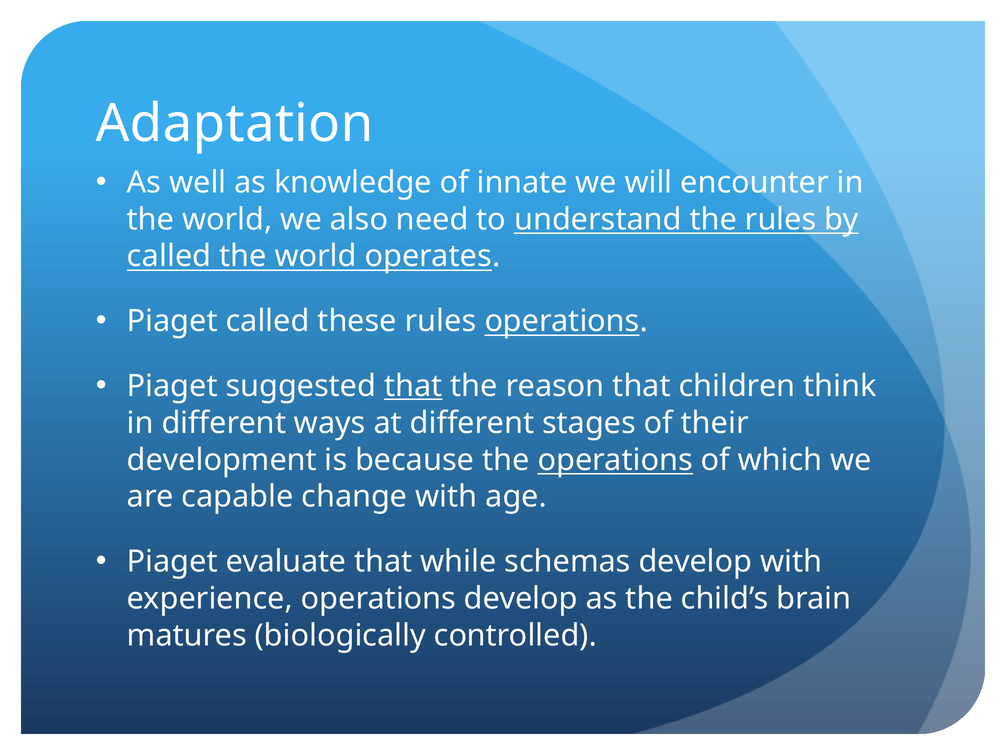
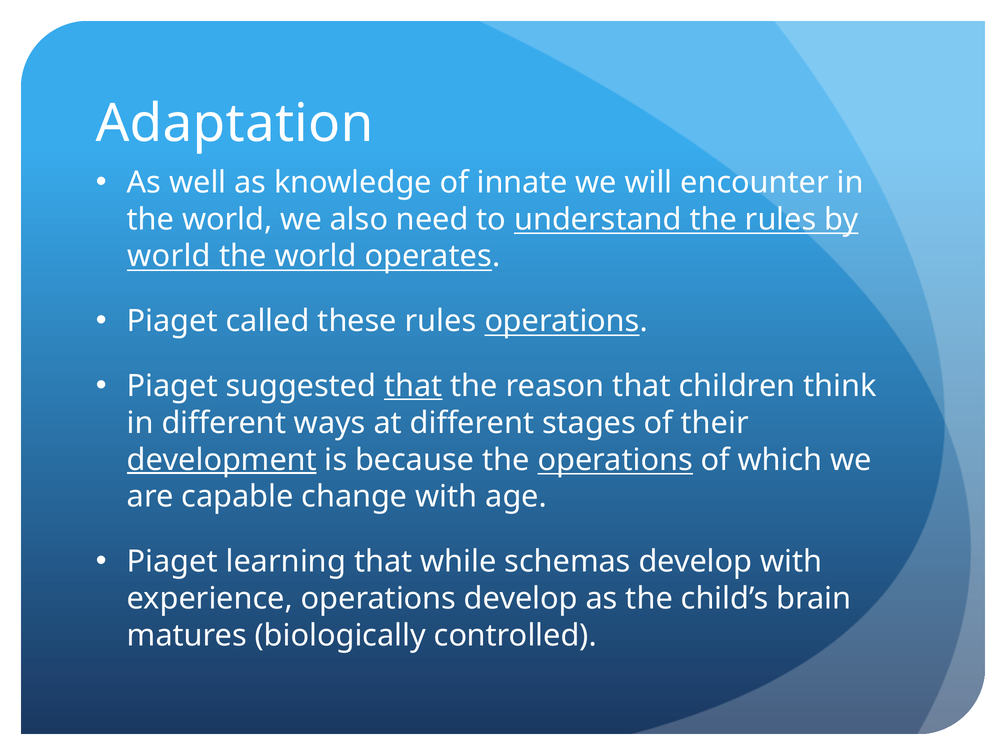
called at (169, 256): called -> world
development underline: none -> present
evaluate: evaluate -> learning
